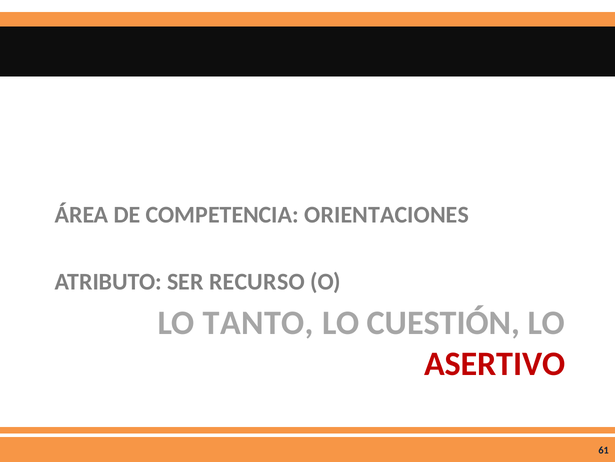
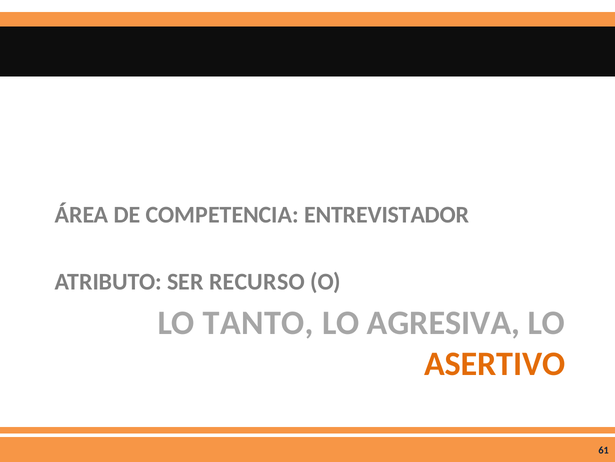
ORIENTACIONES: ORIENTACIONES -> ENTREVISTADOR
CUESTIÓN: CUESTIÓN -> AGRESIVA
ASERTIVO colour: red -> orange
